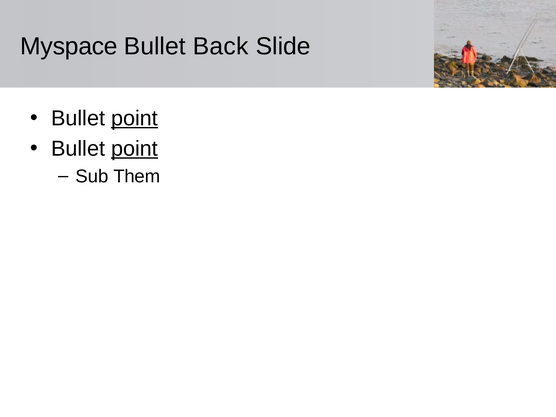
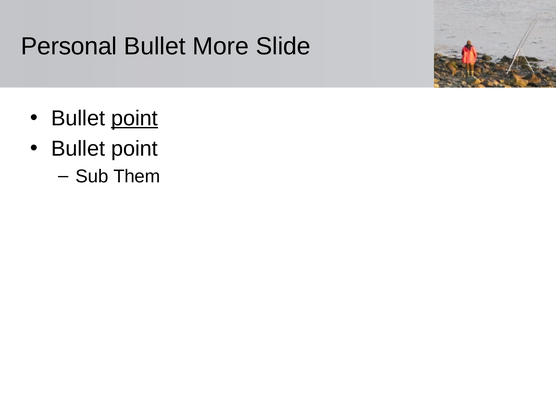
Myspace: Myspace -> Personal
Back: Back -> More
point at (134, 149) underline: present -> none
